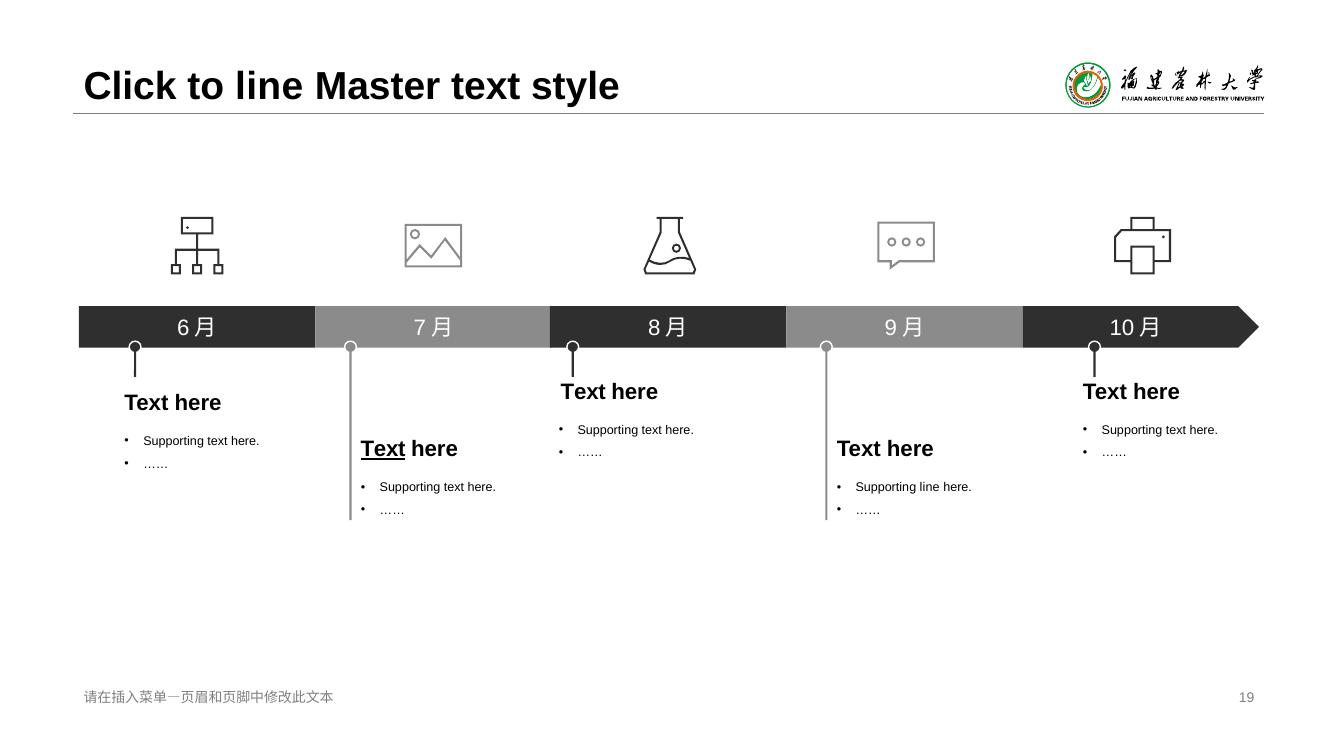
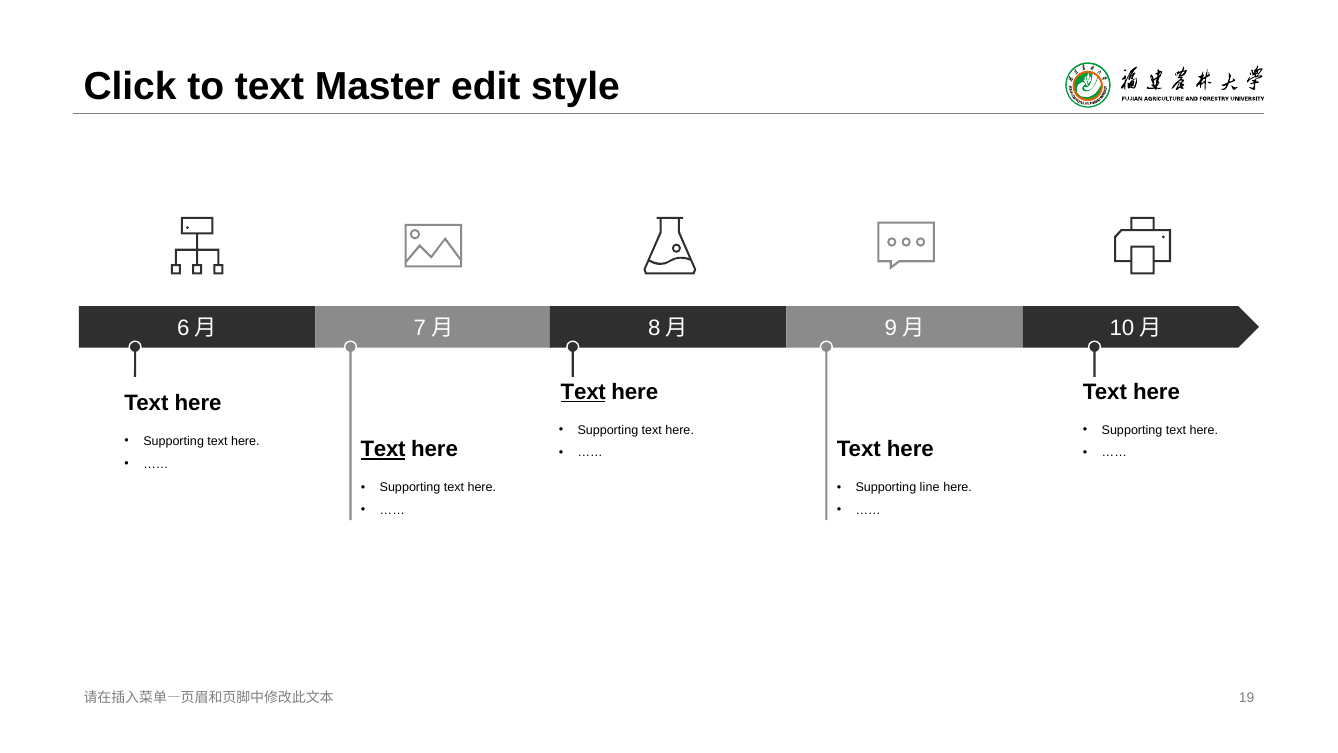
to line: line -> text
Master text: text -> edit
Text at (583, 392) underline: none -> present
